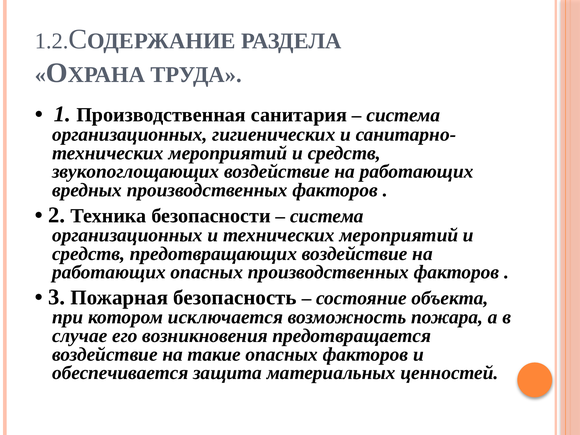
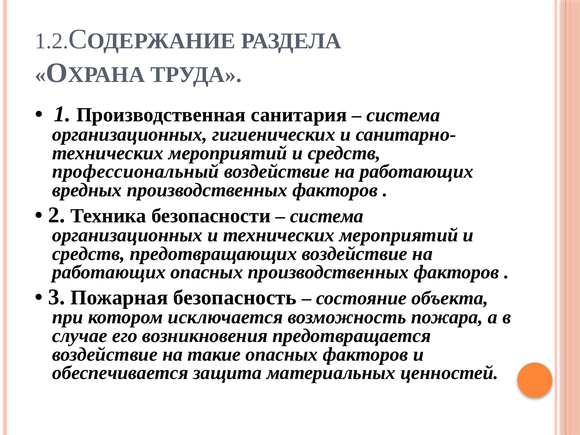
звукопоглощающих: звукопоглощающих -> профессиональный
